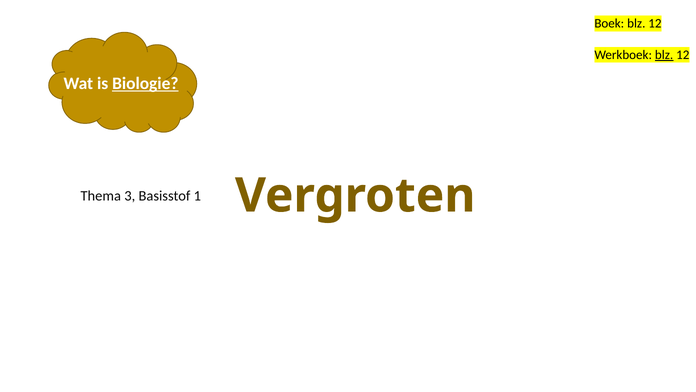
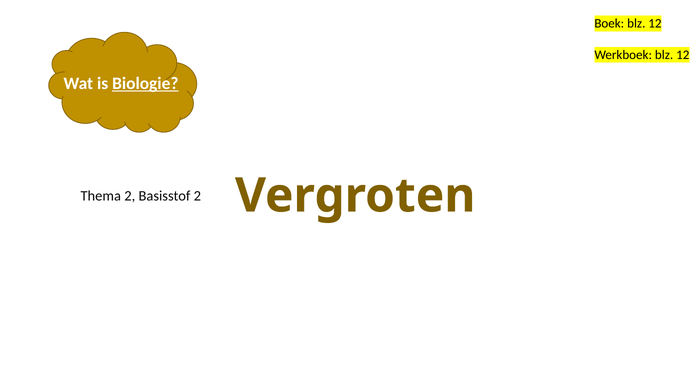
blz at (664, 55) underline: present -> none
Thema 3: 3 -> 2
Basisstof 1: 1 -> 2
